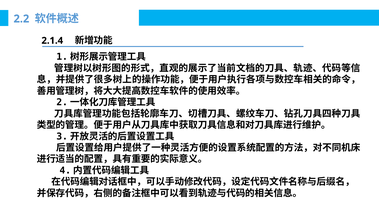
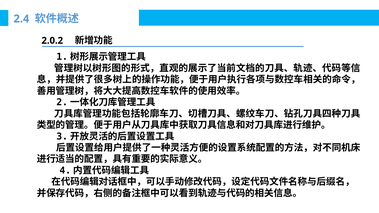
2.2: 2.2 -> 2.4
2.1.4: 2.1.4 -> 2.0.2
